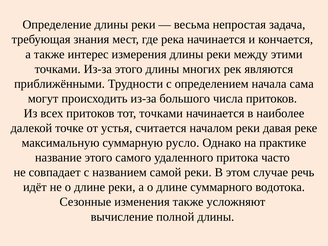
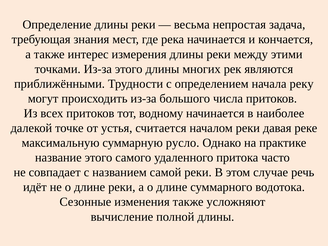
сама: сама -> реку
тот точками: точками -> водному
